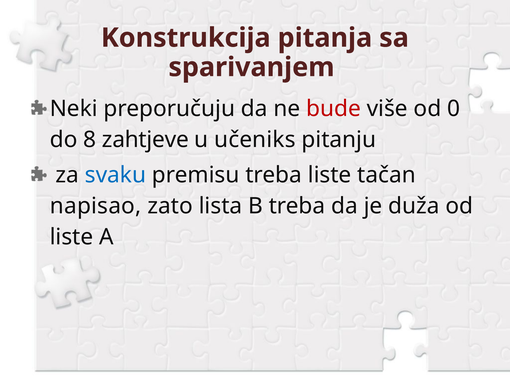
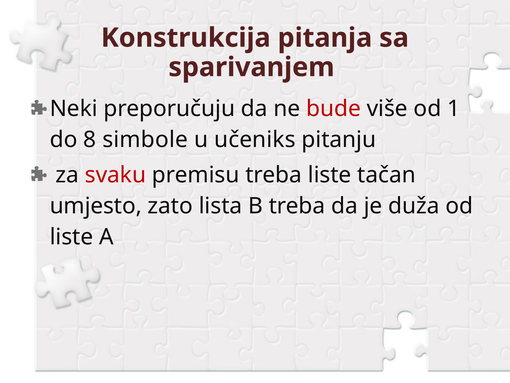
0: 0 -> 1
zahtjeve: zahtjeve -> simbole
svaku colour: blue -> red
napisao: napisao -> umjesto
